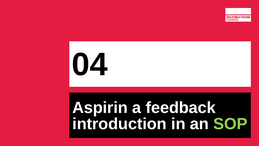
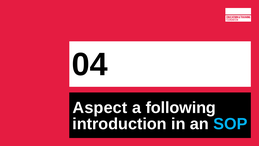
Aspirin: Aspirin -> Aspect
feedback: feedback -> following
SOP colour: light green -> light blue
